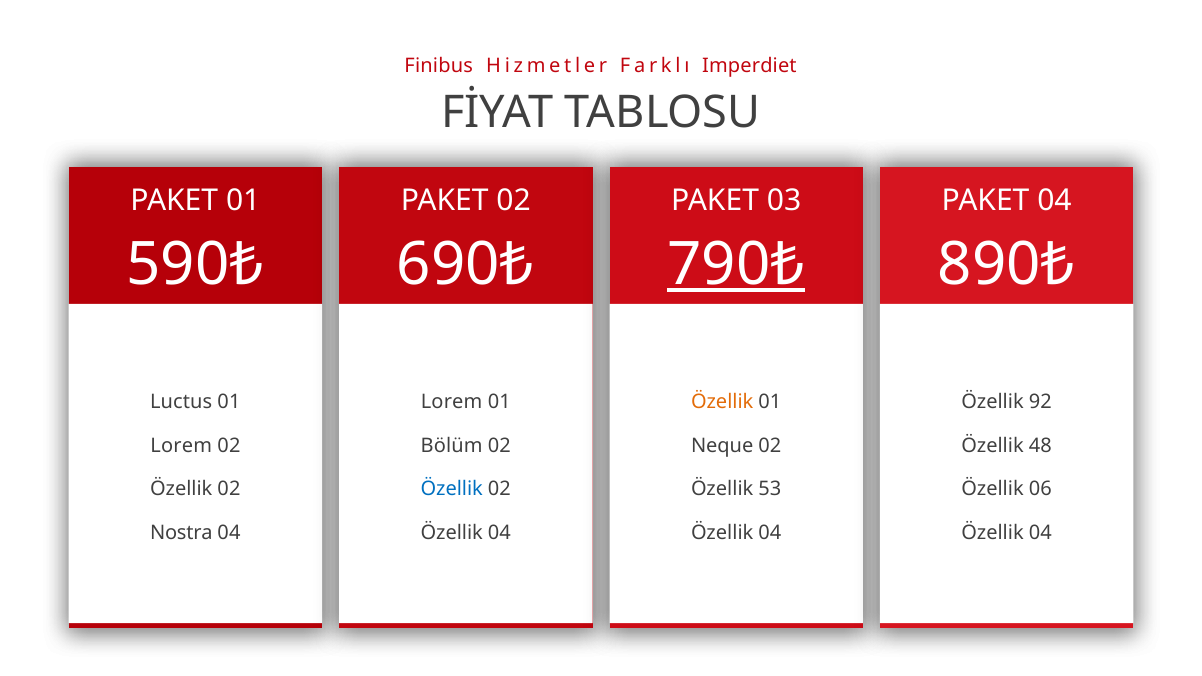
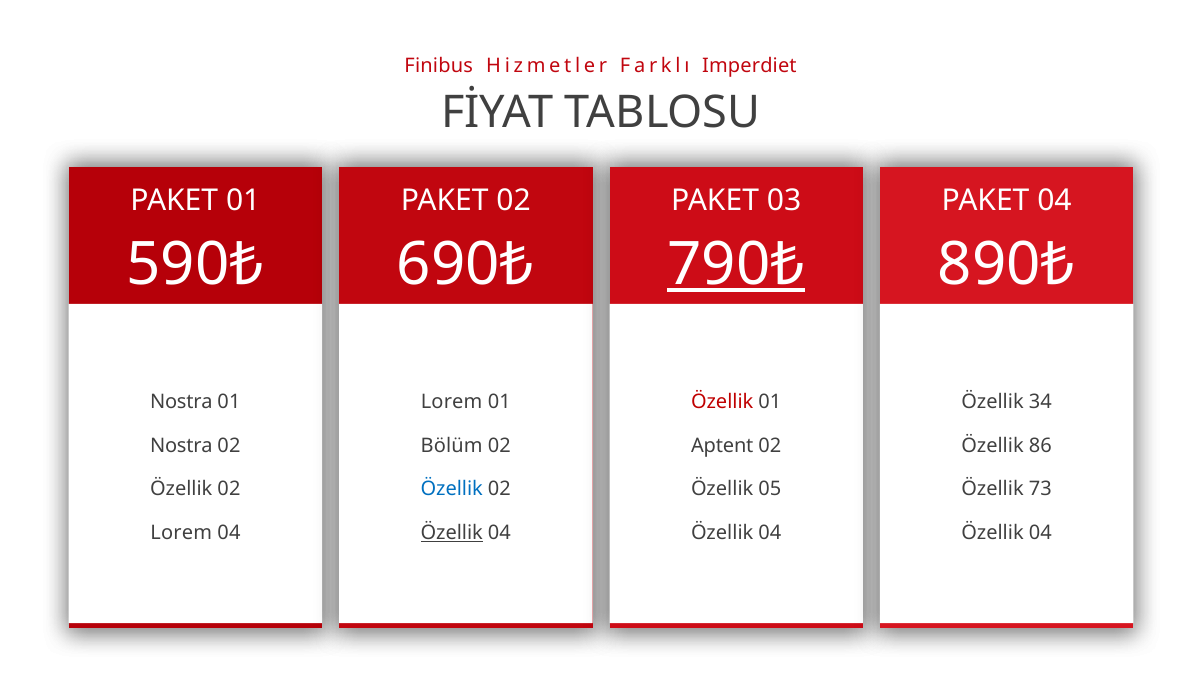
Luctus at (181, 402): Luctus -> Nostra
Özellik at (722, 402) colour: orange -> red
92: 92 -> 34
Lorem at (181, 446): Lorem -> Nostra
Neque: Neque -> Aptent
48: 48 -> 86
53: 53 -> 05
06: 06 -> 73
Nostra at (181, 533): Nostra -> Lorem
Özellik at (452, 533) underline: none -> present
